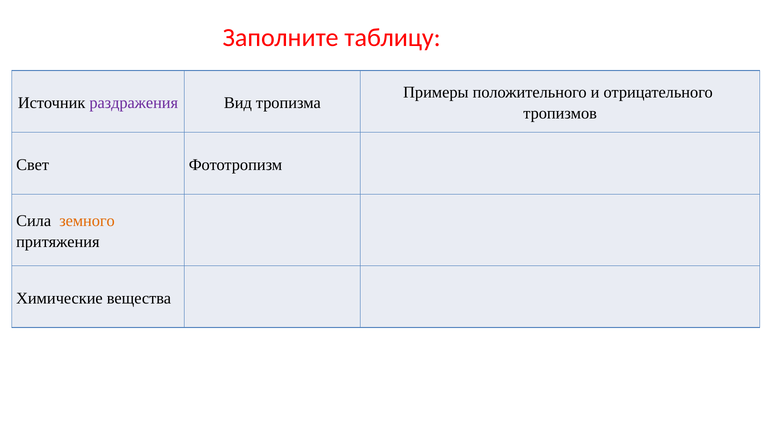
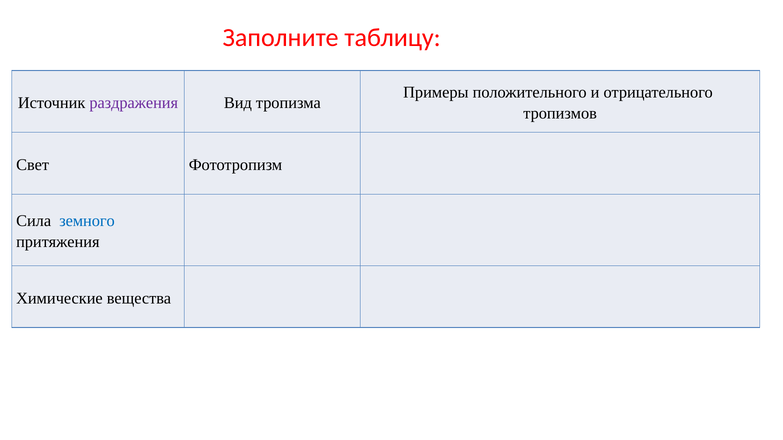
земного colour: orange -> blue
